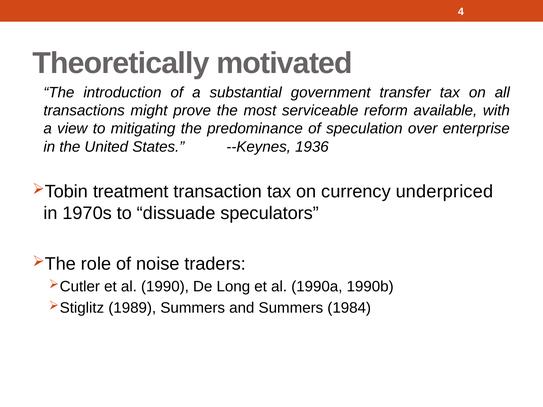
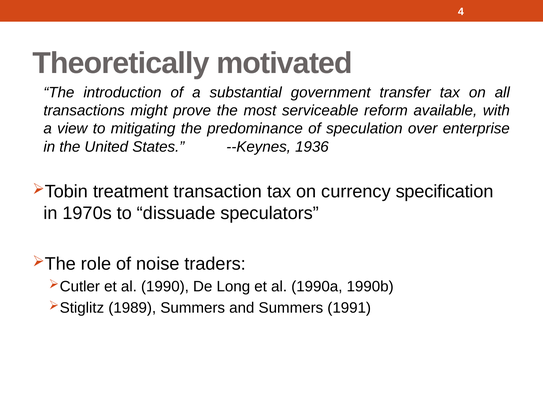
underpriced: underpriced -> specification
1984: 1984 -> 1991
